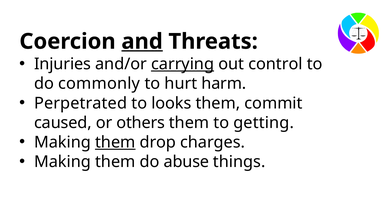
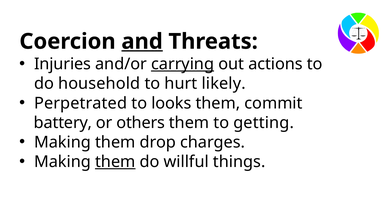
control: control -> actions
commonly: commonly -> household
harm: harm -> likely
caused: caused -> battery
them at (115, 142) underline: present -> none
them at (115, 162) underline: none -> present
abuse: abuse -> willful
